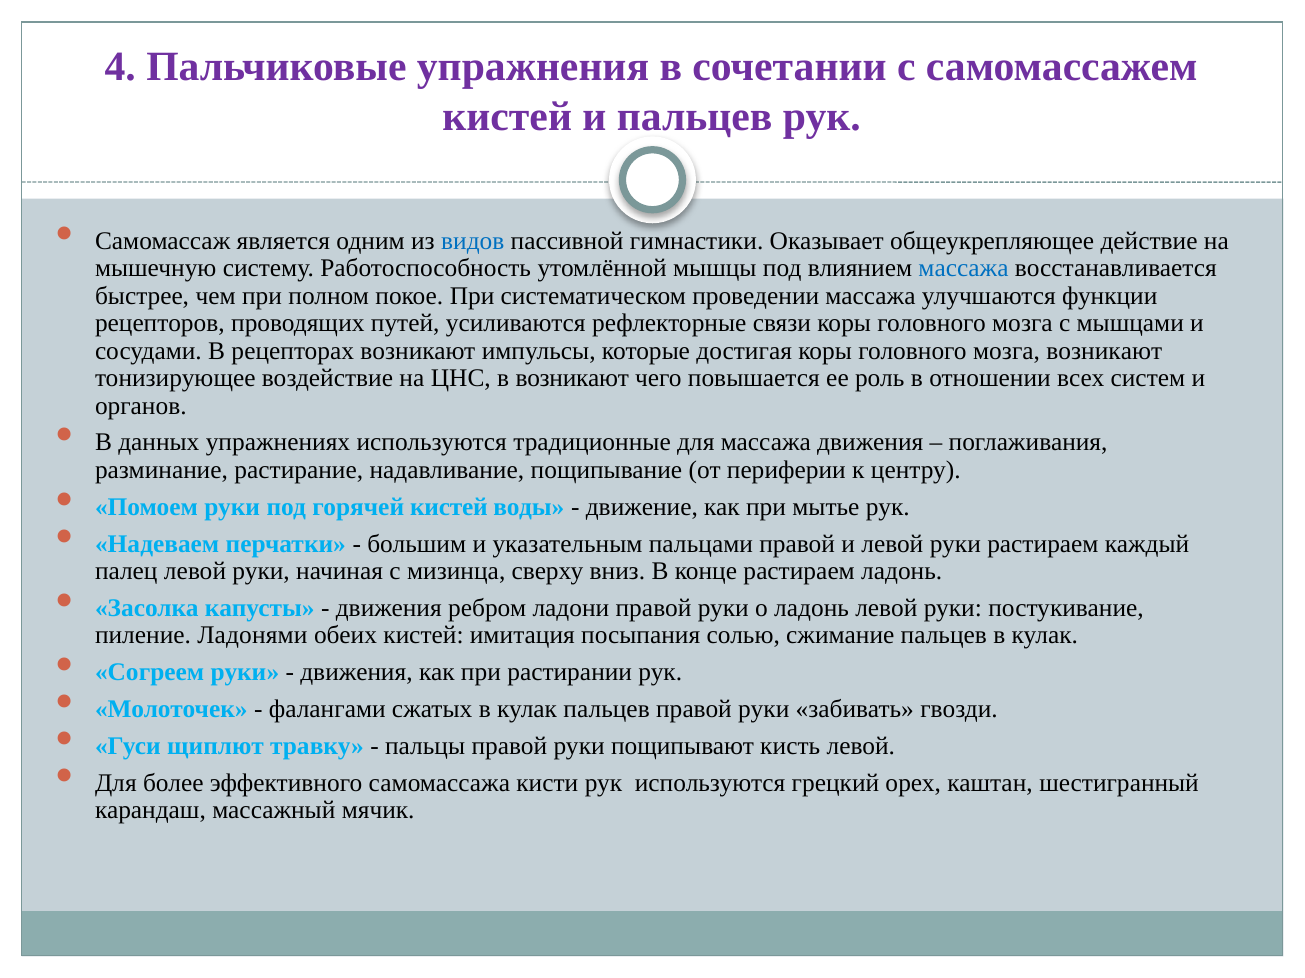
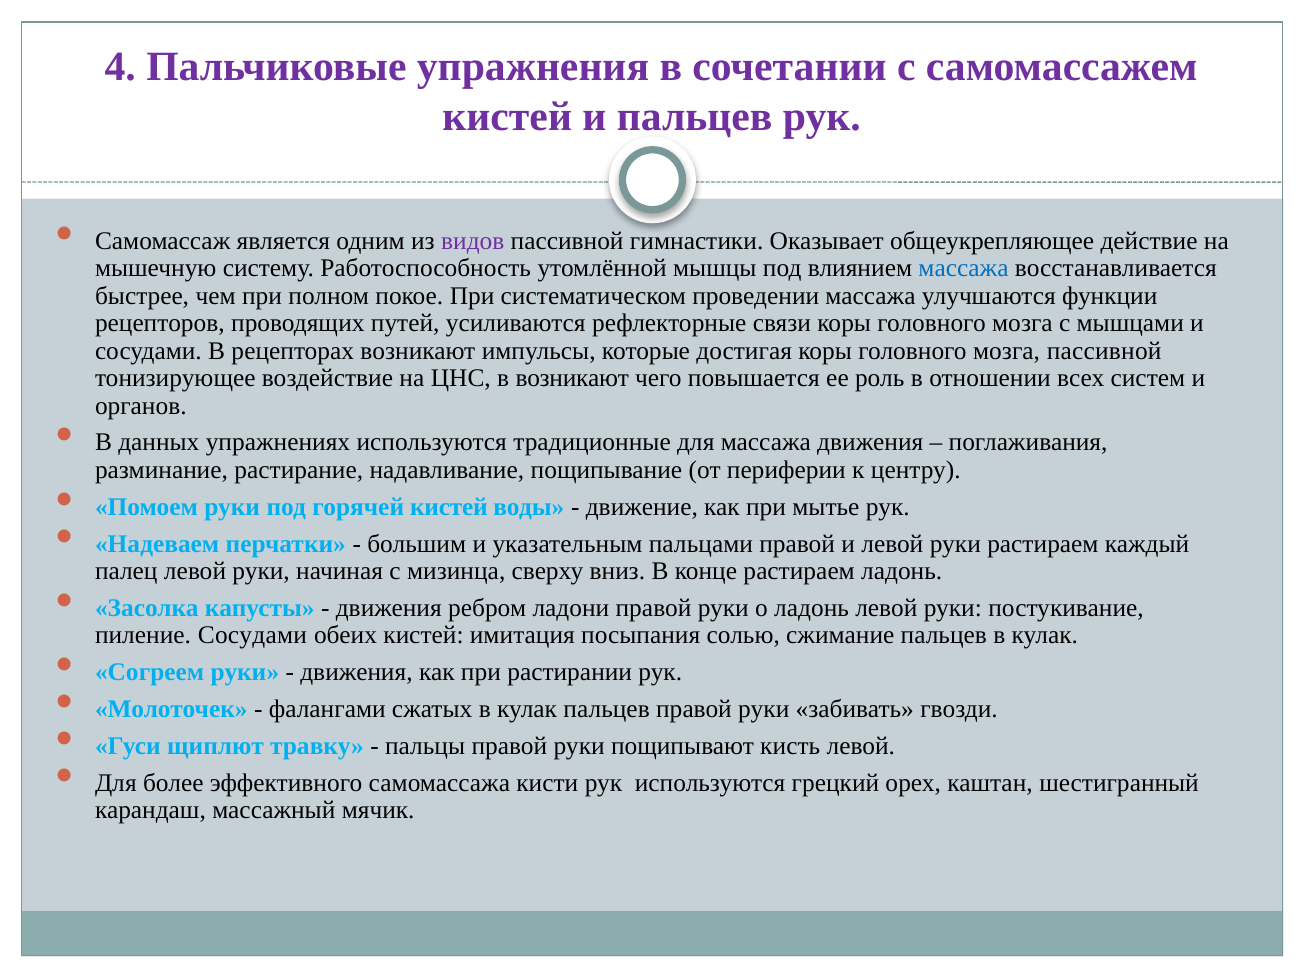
видов colour: blue -> purple
мозга возникают: возникают -> пассивной
пиление Ладонями: Ладонями -> Сосудами
